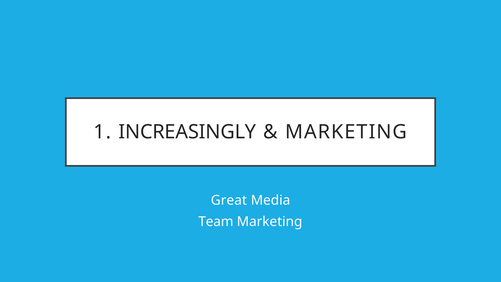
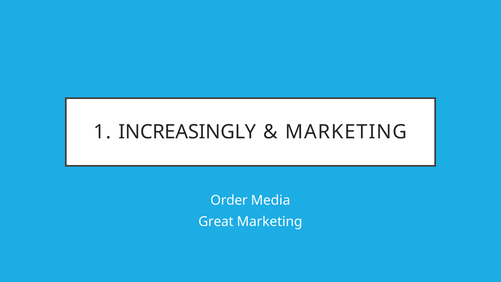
Great: Great -> Order
Team: Team -> Great
